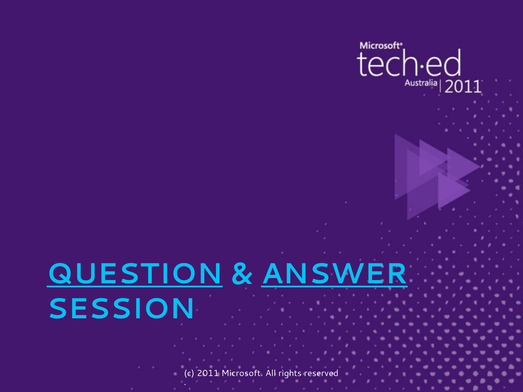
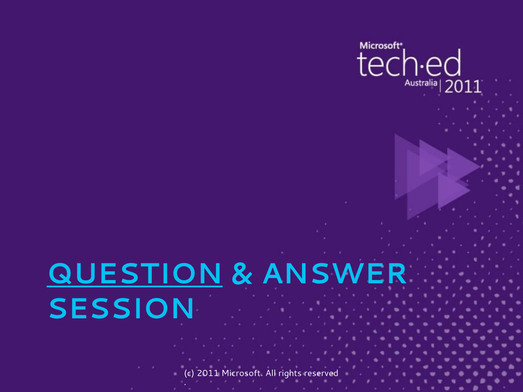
ANSWER underline: present -> none
